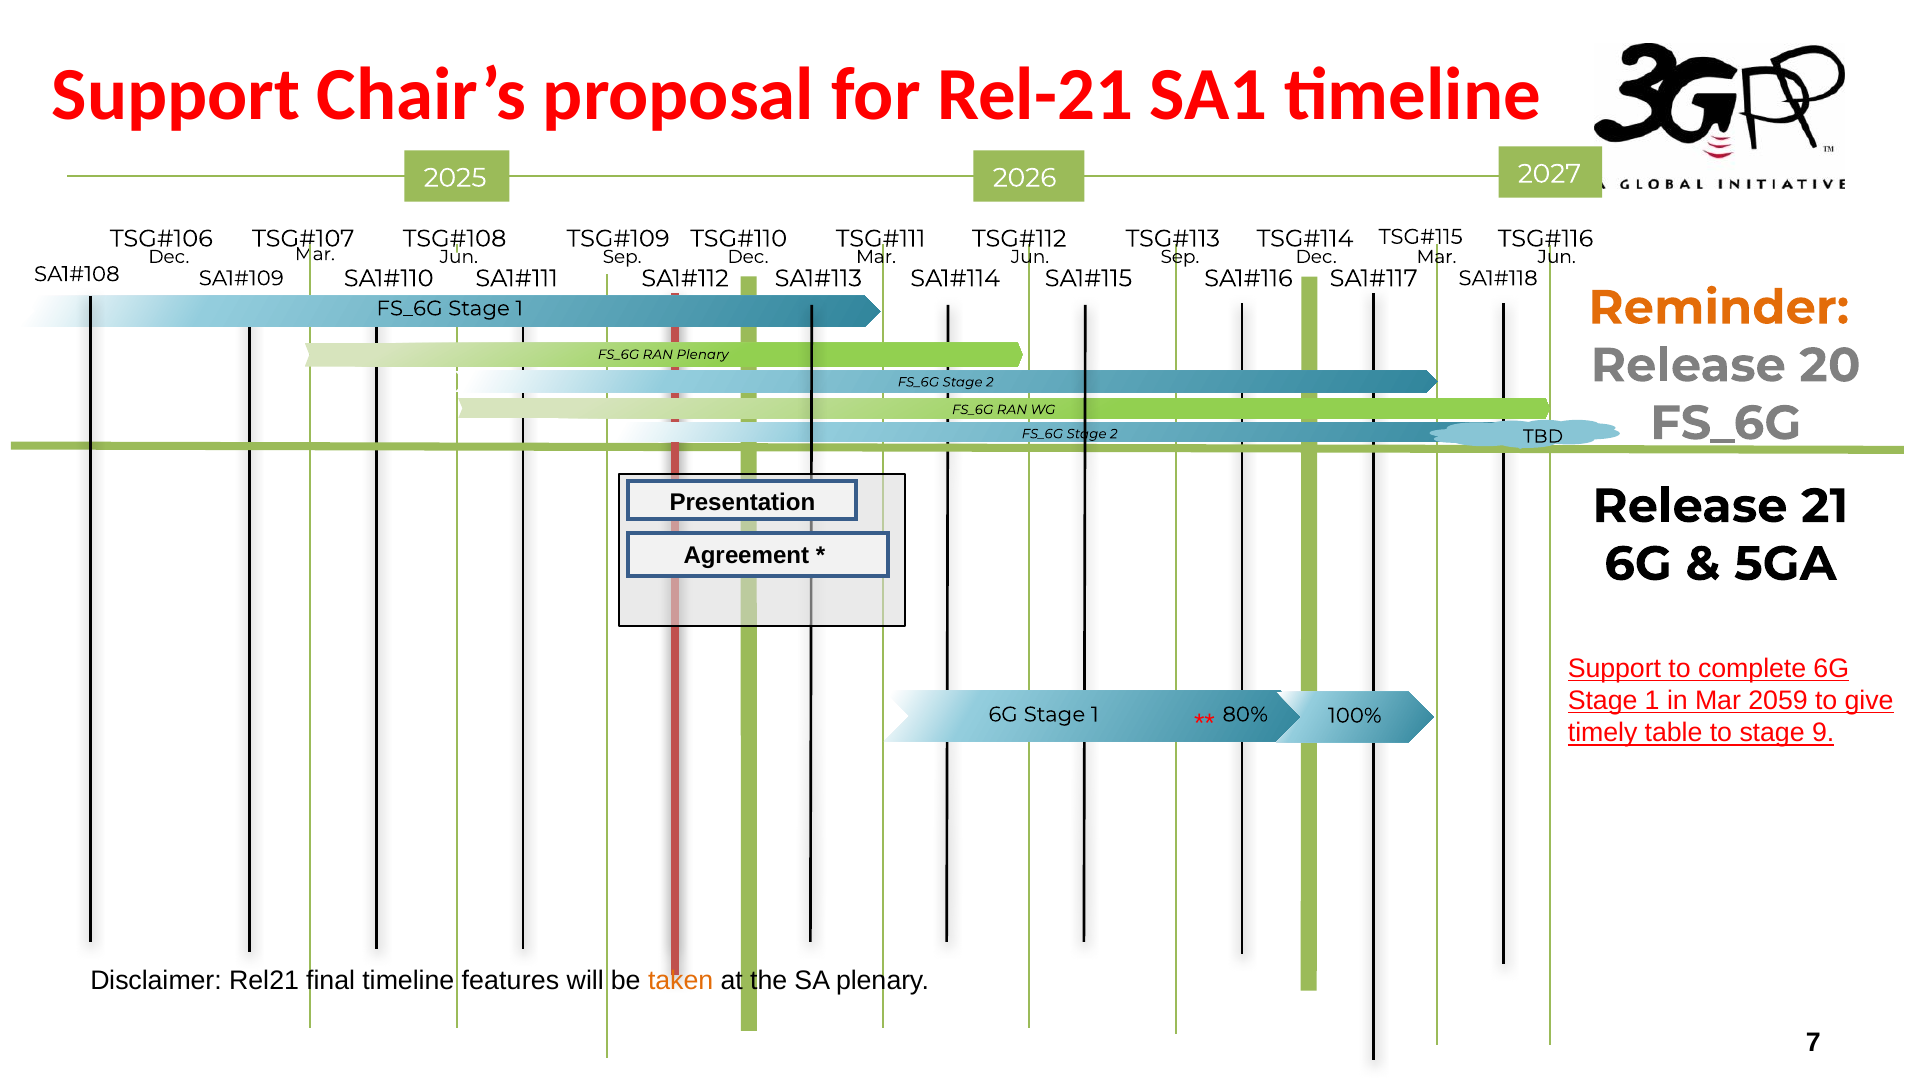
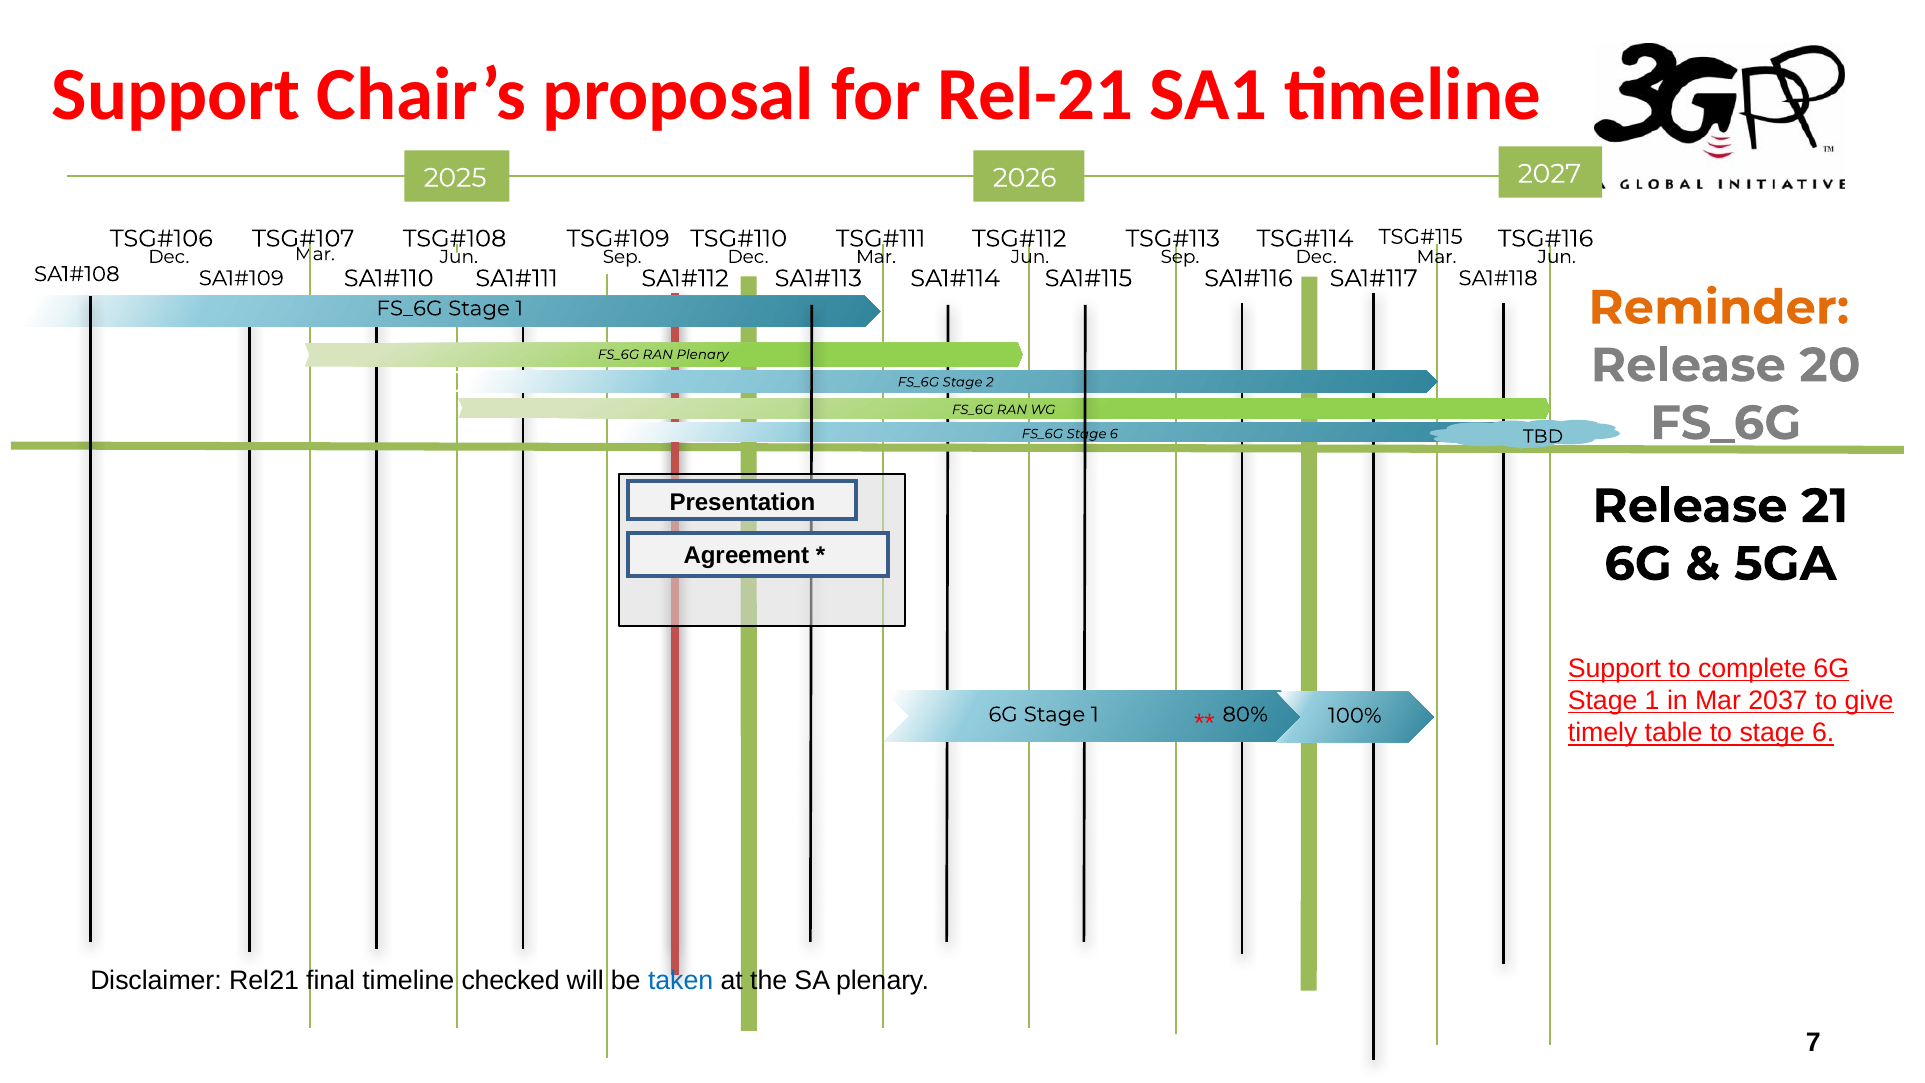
2 at (1114, 434): 2 -> 6
2059: 2059 -> 2037
to stage 9: 9 -> 6
features: features -> checked
taken colour: orange -> blue
